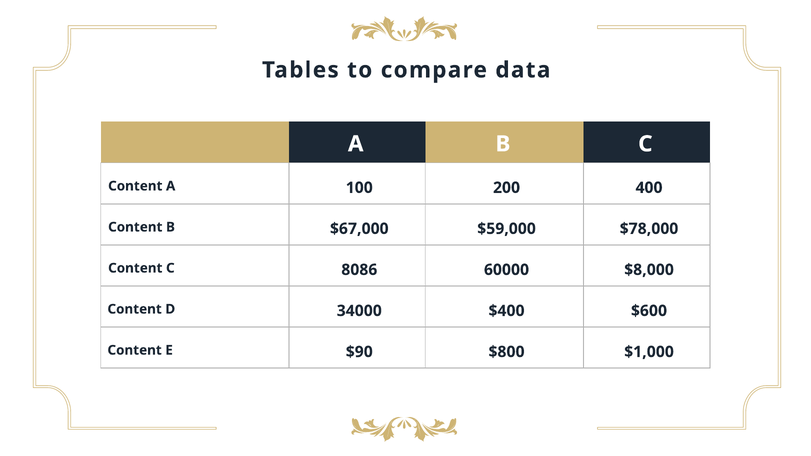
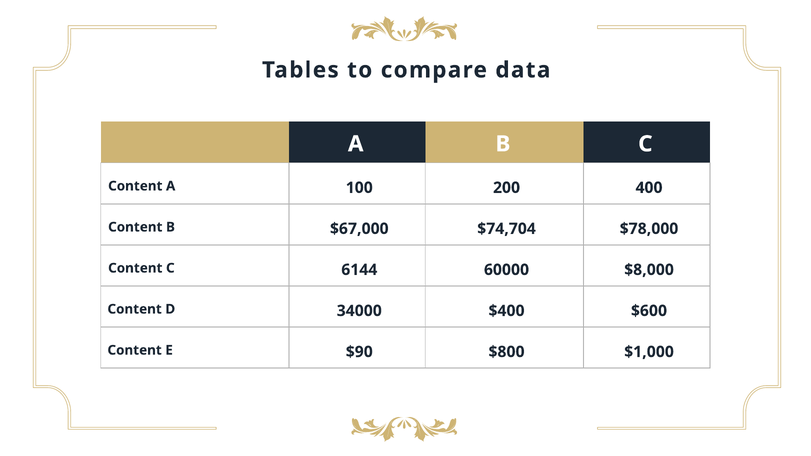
$59,000: $59,000 -> $74,704
8086: 8086 -> 6144
